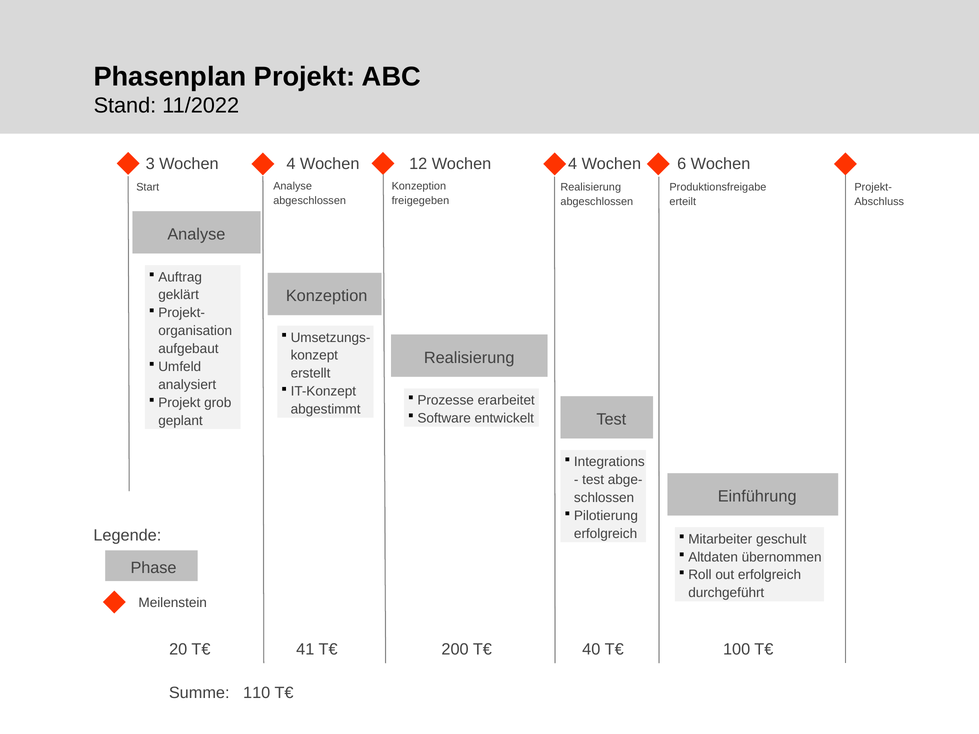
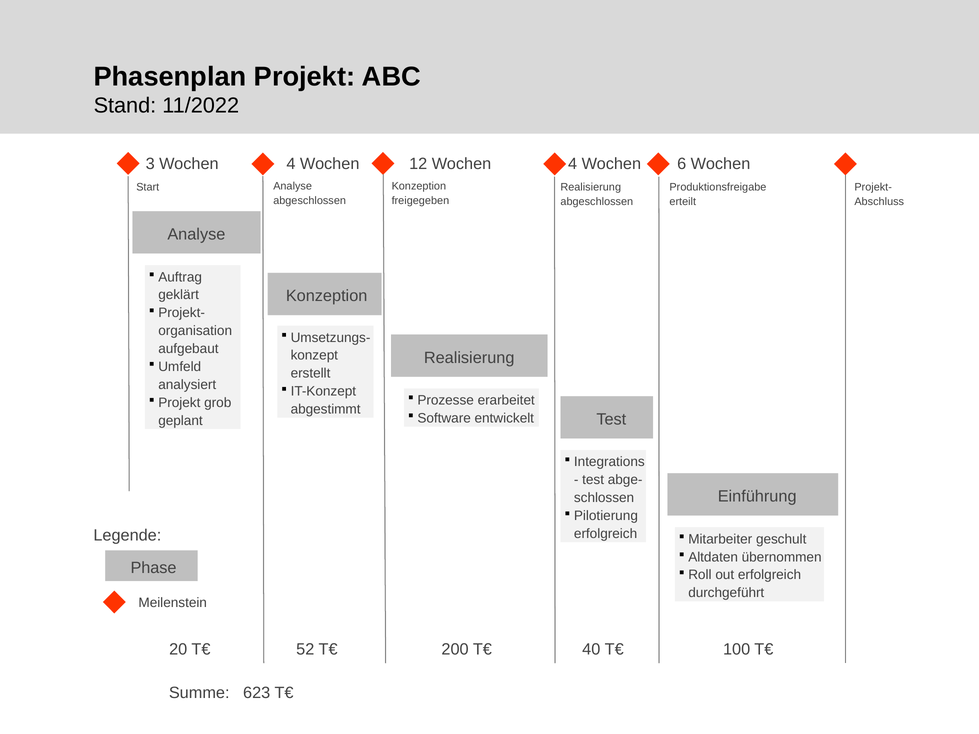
41: 41 -> 52
110: 110 -> 623
